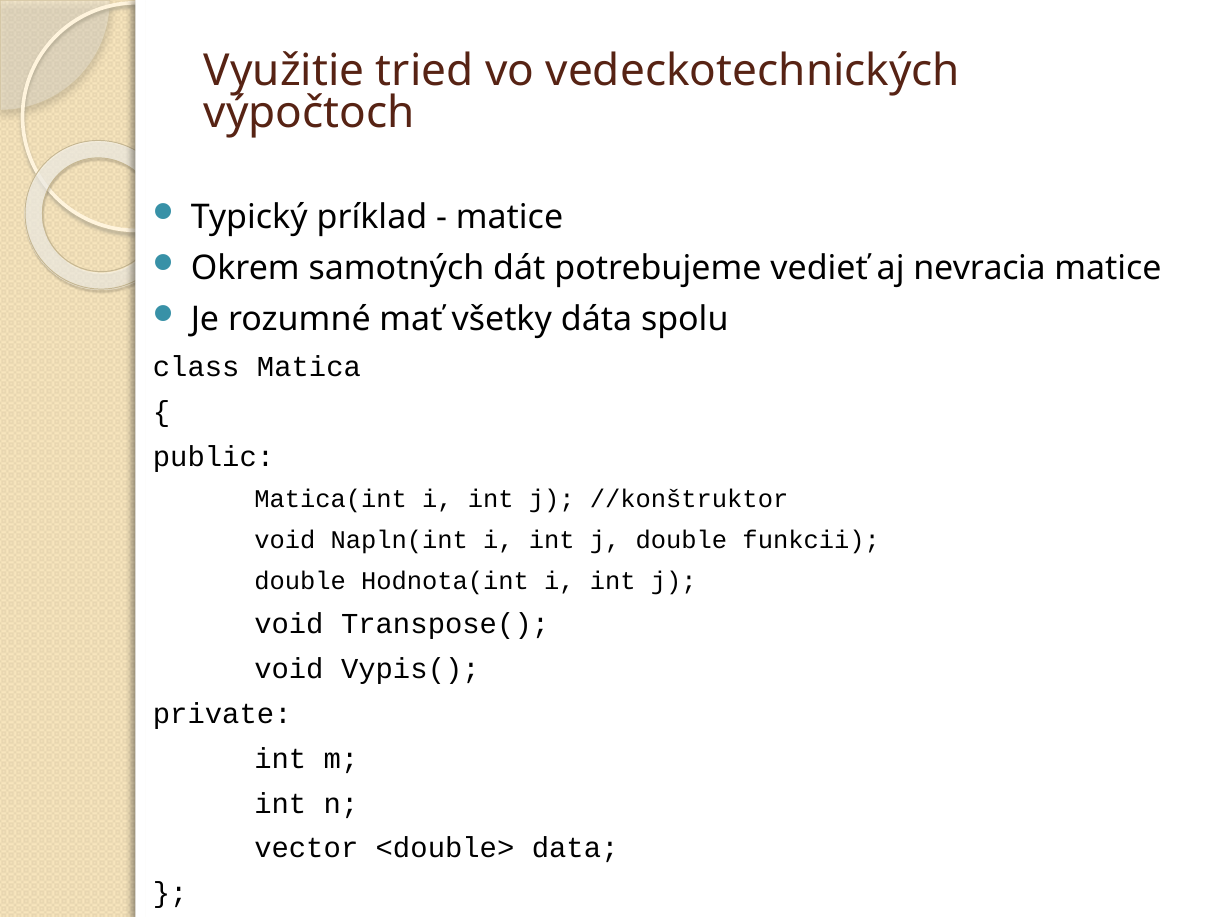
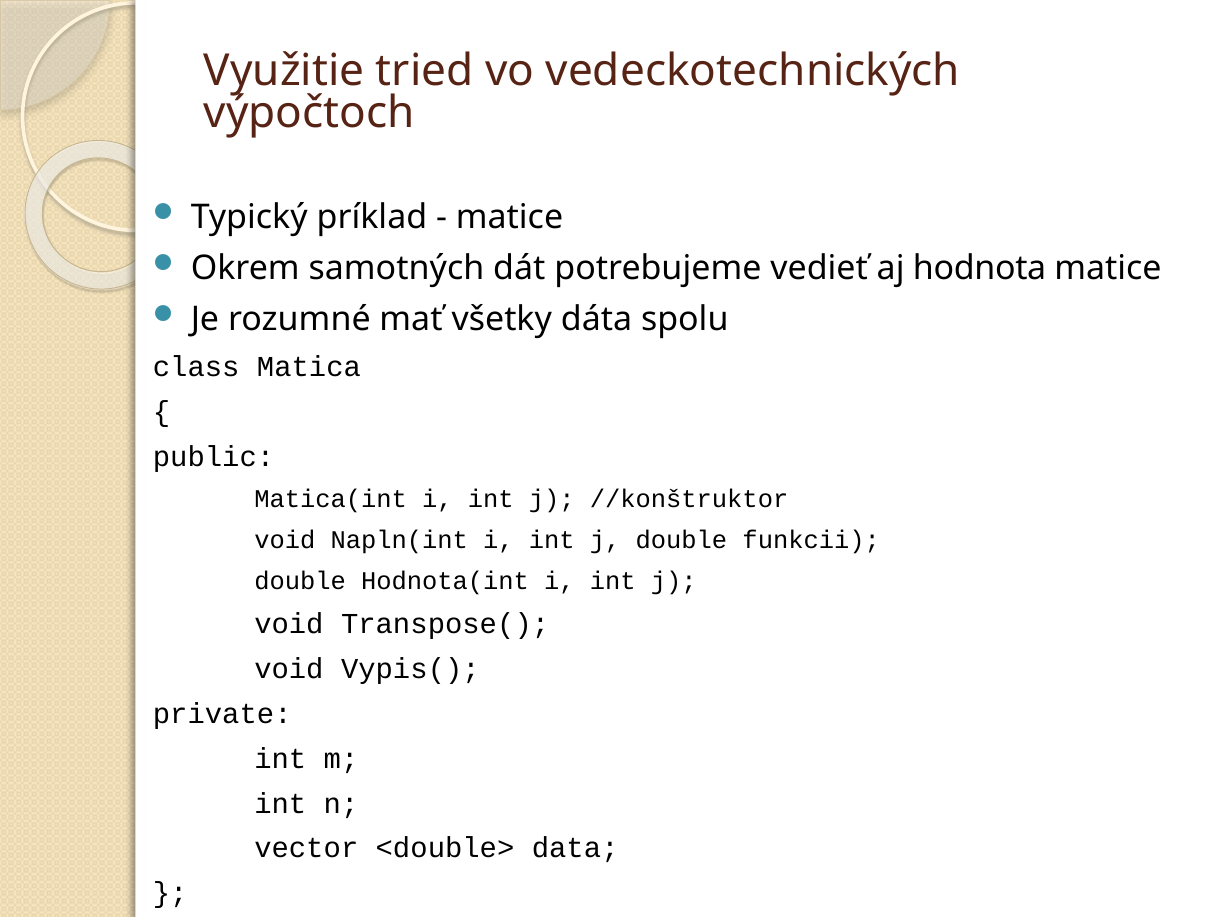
nevracia: nevracia -> hodnota
